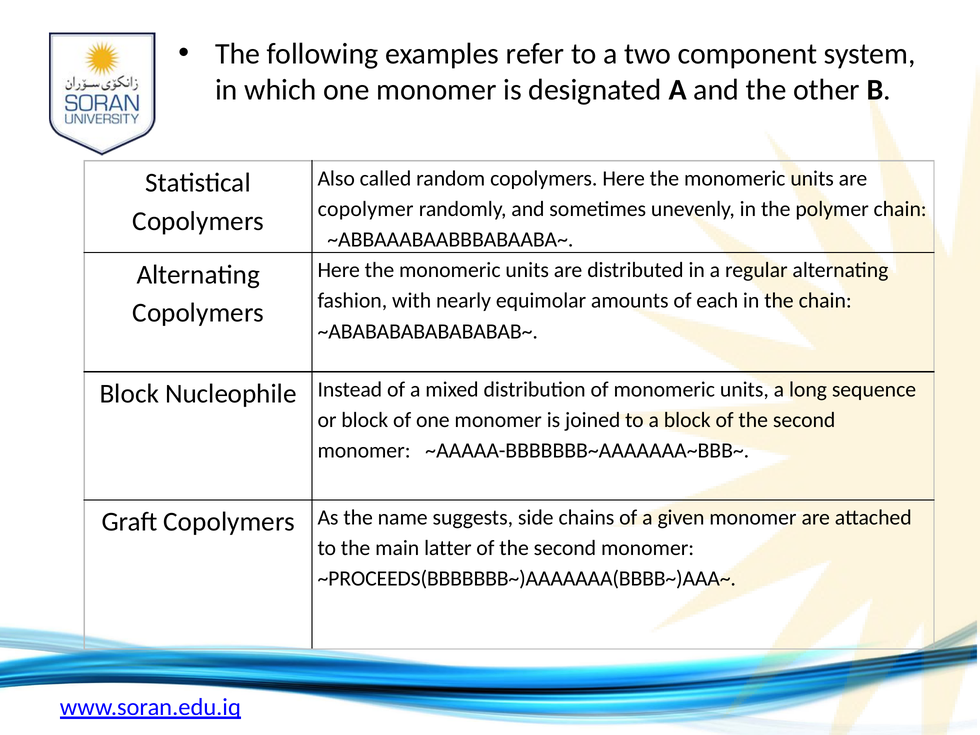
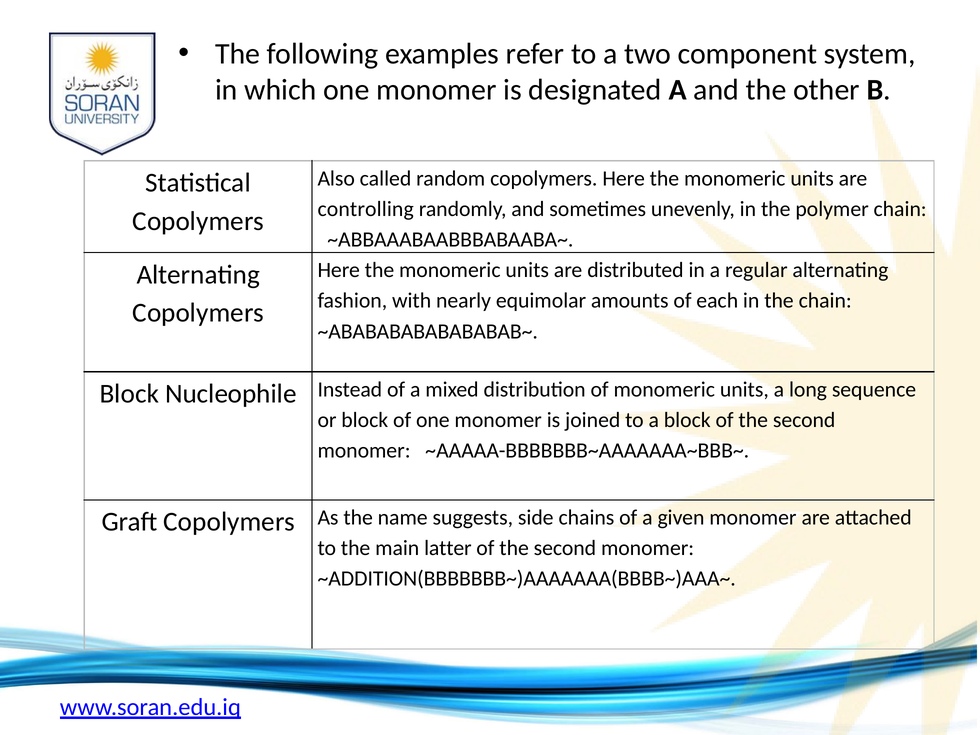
copolymer: copolymer -> controlling
~PROCEEDS(BBBBBBB~)AAAAAAA(BBBB~)AAA~: ~PROCEEDS(BBBBBBB~)AAAAAAA(BBBB~)AAA~ -> ~ADDITION(BBBBBBB~)AAAAAAA(BBBB~)AAA~
